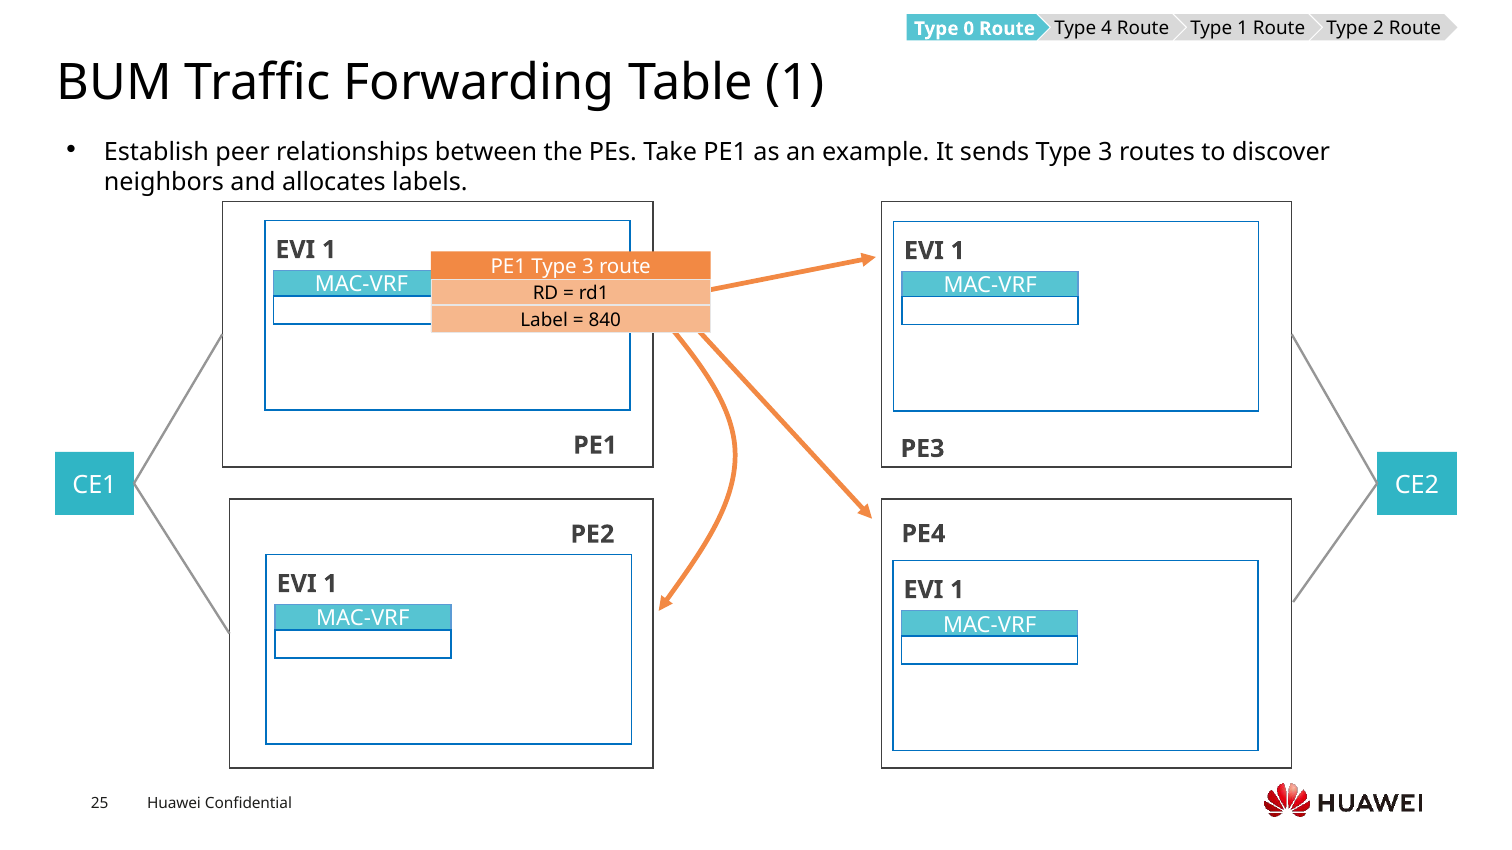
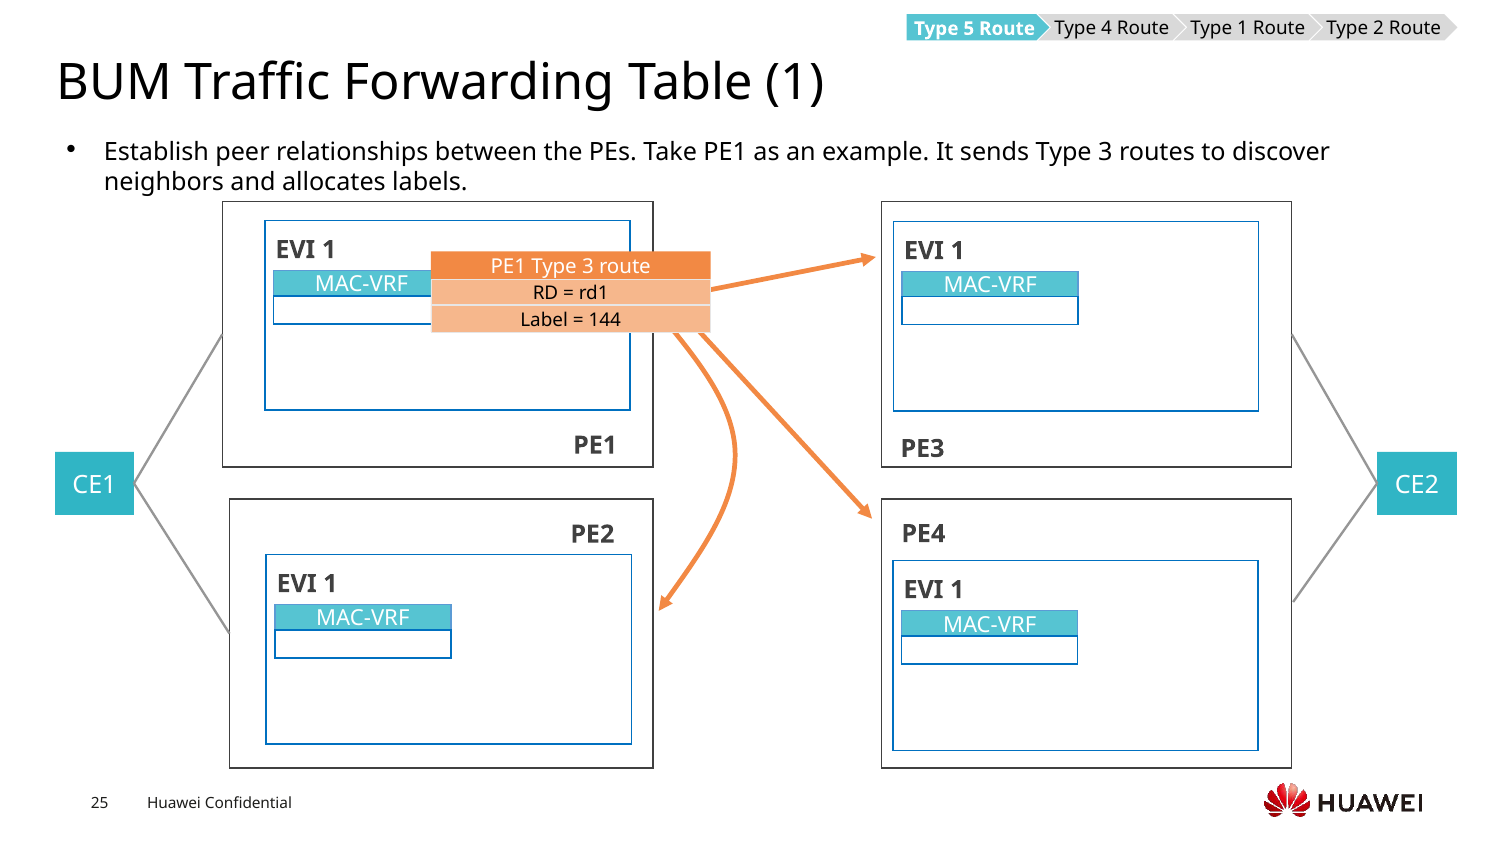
0: 0 -> 5
840: 840 -> 144
